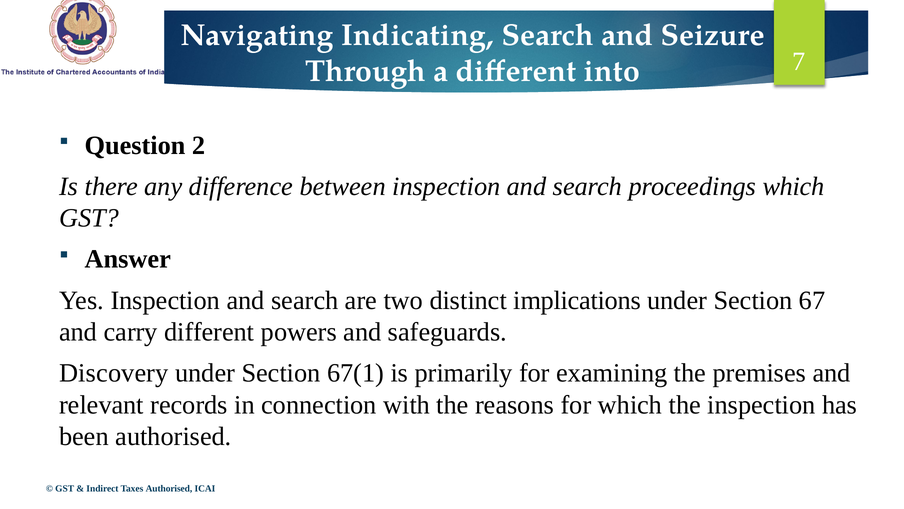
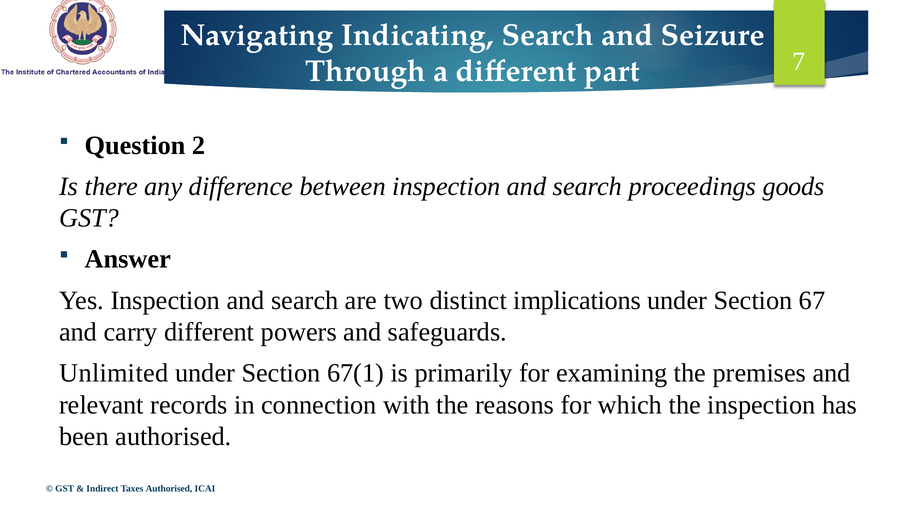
into: into -> part
proceedings which: which -> goods
Discovery: Discovery -> Unlimited
